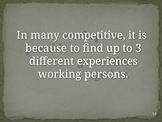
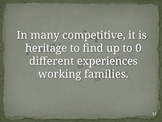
because: because -> heritage
3: 3 -> 0
persons: persons -> families
